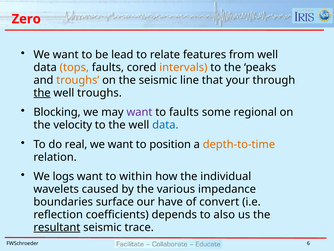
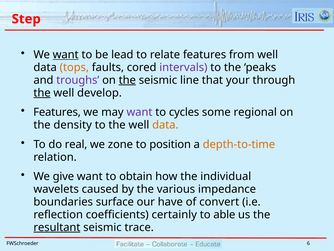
Zero: Zero -> Step
want at (66, 55) underline: none -> present
intervals colour: orange -> purple
troughs at (78, 80) colour: orange -> purple
the at (127, 80) underline: none -> present
well troughs: troughs -> develop
Blocking at (57, 112): Blocking -> Features
to faults: faults -> cycles
velocity: velocity -> density
data at (165, 125) colour: blue -> orange
want at (120, 144): want -> zone
logs: logs -> give
within: within -> obtain
depends: depends -> certainly
also: also -> able
